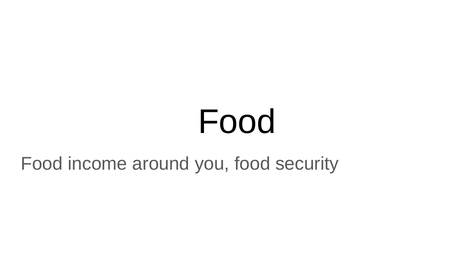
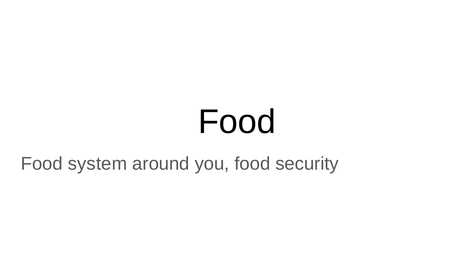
income: income -> system
